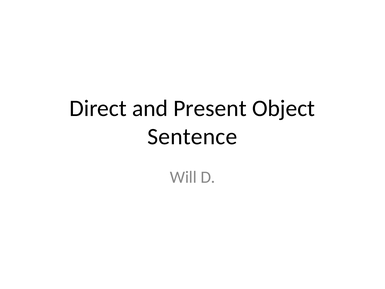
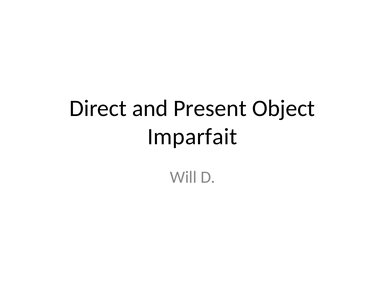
Sentence: Sentence -> Imparfait
